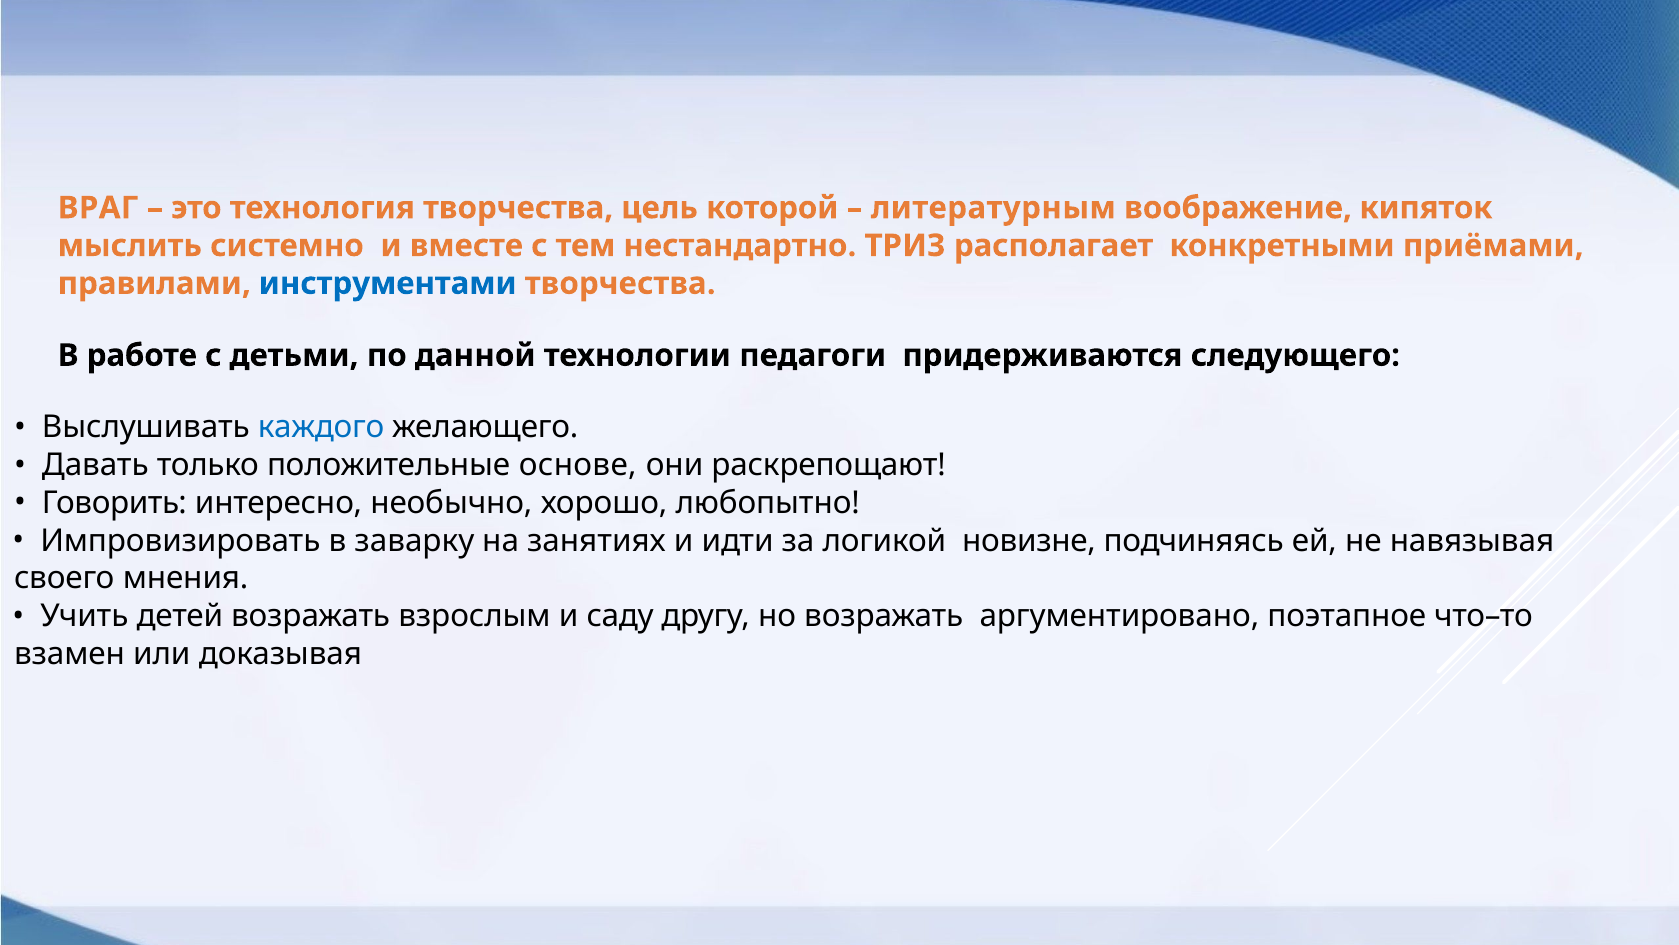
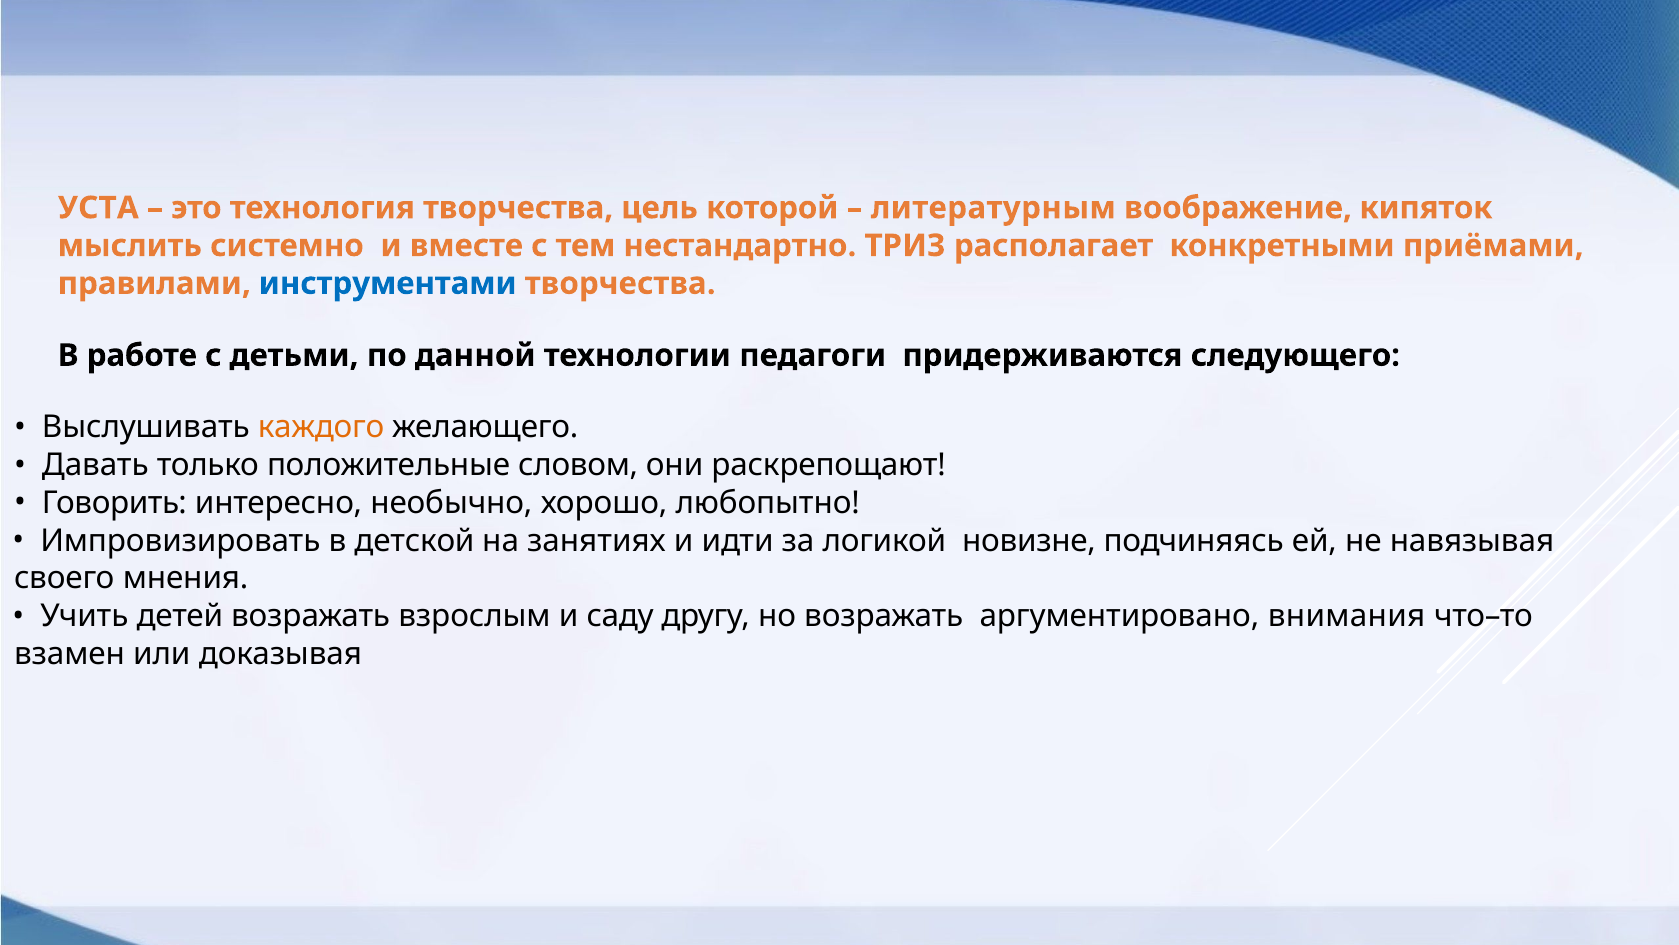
ВРАГ: ВРАГ -> УСТА
каждого colour: blue -> orange
основе: основе -> словом
заварку: заварку -> детской
поэтапное: поэтапное -> внимания
